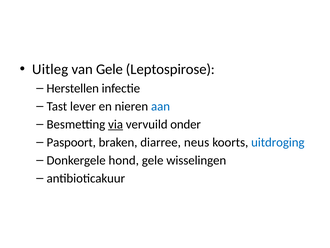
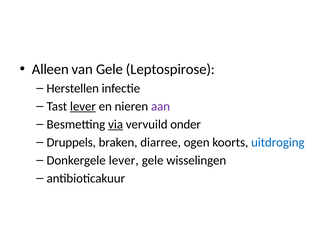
Uitleg: Uitleg -> Alleen
lever at (83, 106) underline: none -> present
aan colour: blue -> purple
Paspoort: Paspoort -> Druppels
neus: neus -> ogen
Donkergele hond: hond -> lever
